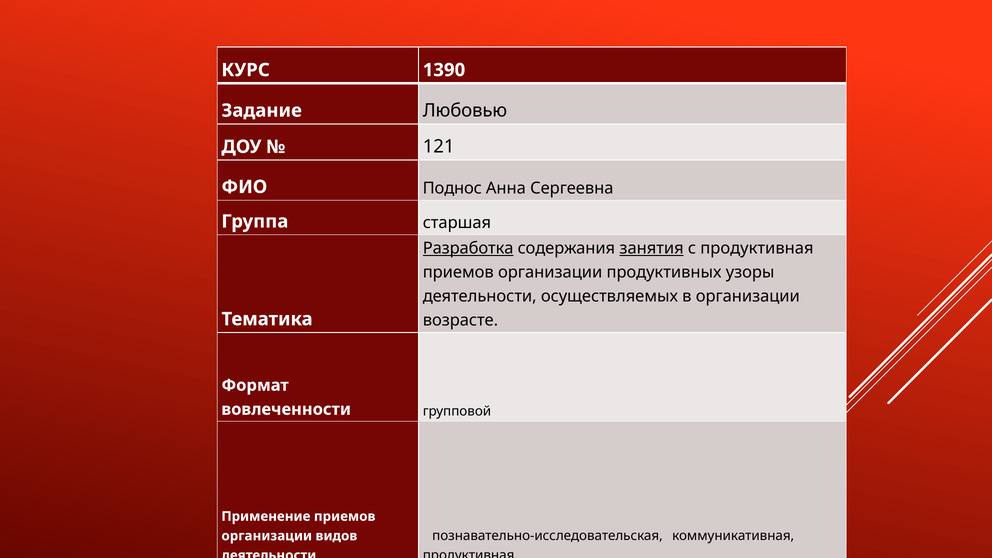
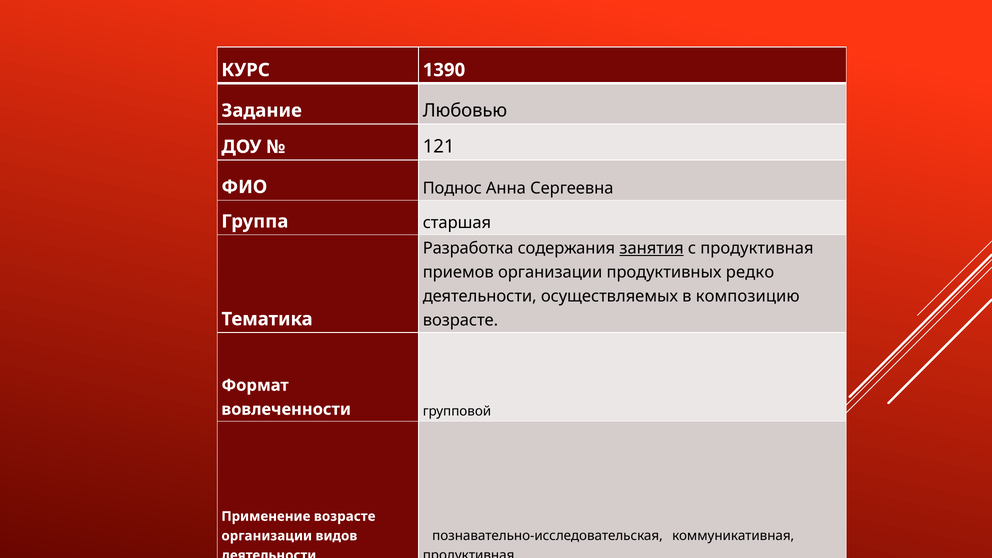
Разработка underline: present -> none
узоры: узоры -> редко
в организации: организации -> композицию
Применение приемов: приемов -> возрасте
